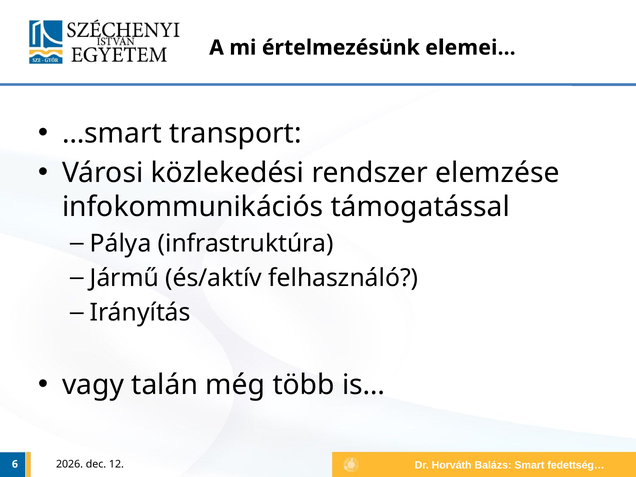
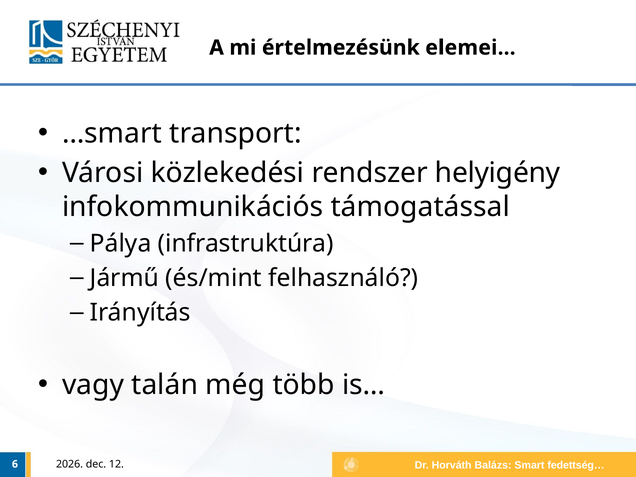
elemzése: elemzése -> helyigény
és/aktív: és/aktív -> és/mint
